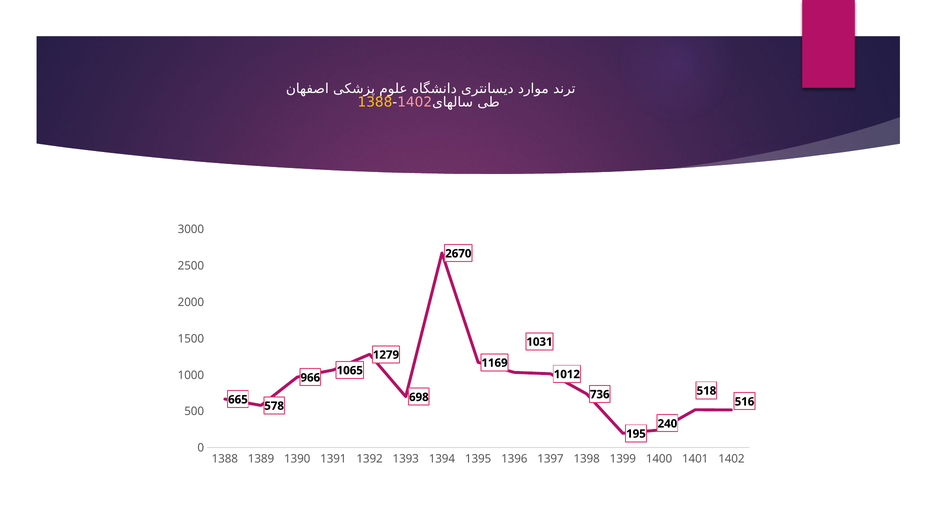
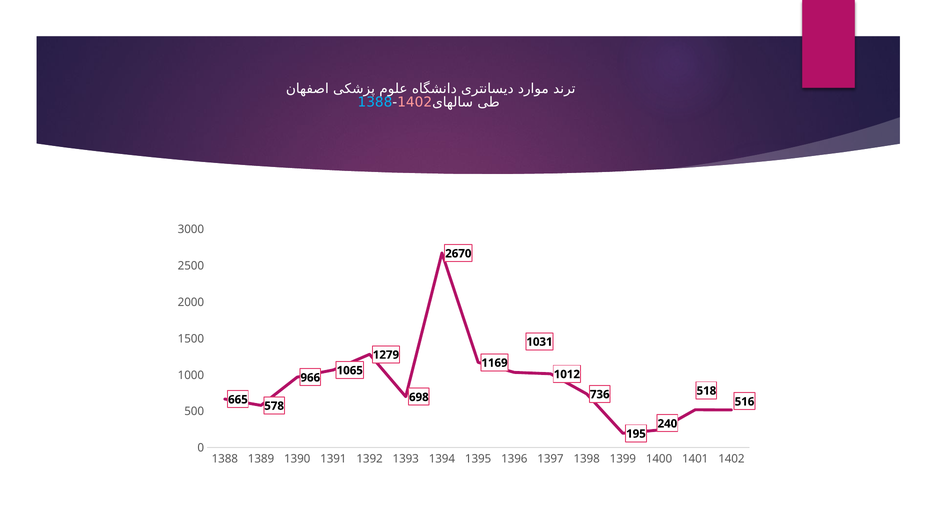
1388 at (375, 102) colour: yellow -> light blue
